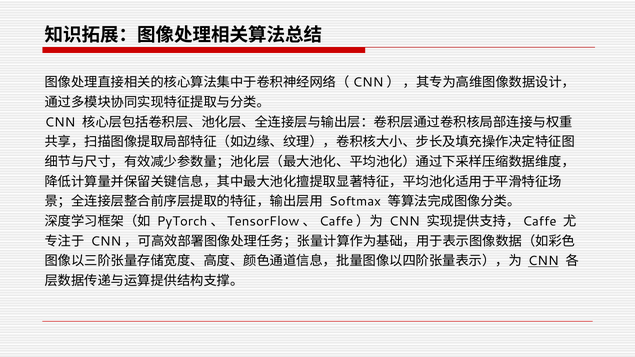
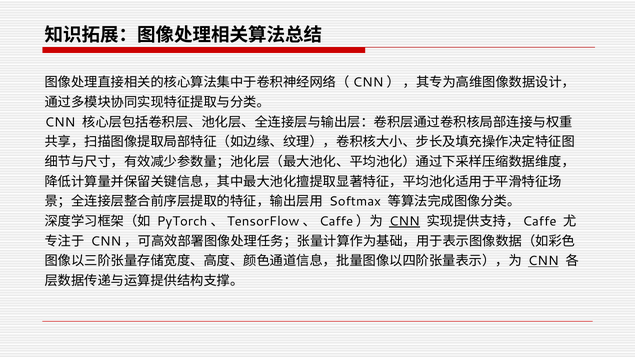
CNN at (404, 222) underline: none -> present
